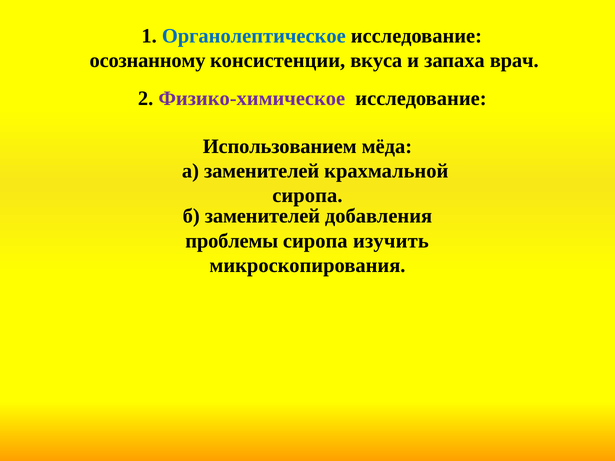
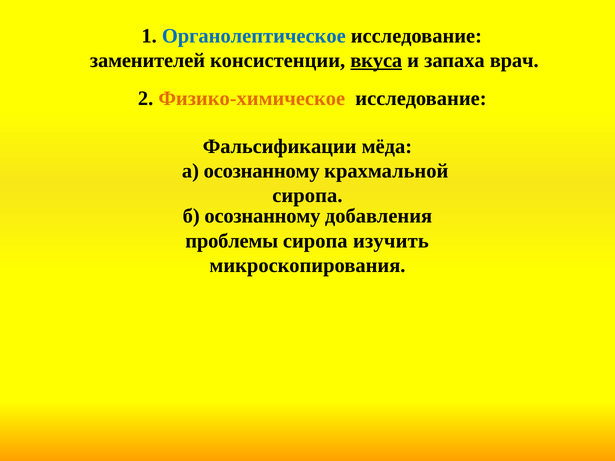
осознанному: осознанному -> заменителей
вкуса underline: none -> present
Физико-химическое colour: purple -> orange
Использованием: Использованием -> Фальсификации
а заменителей: заменителей -> осознанному
б заменителей: заменителей -> осознанному
